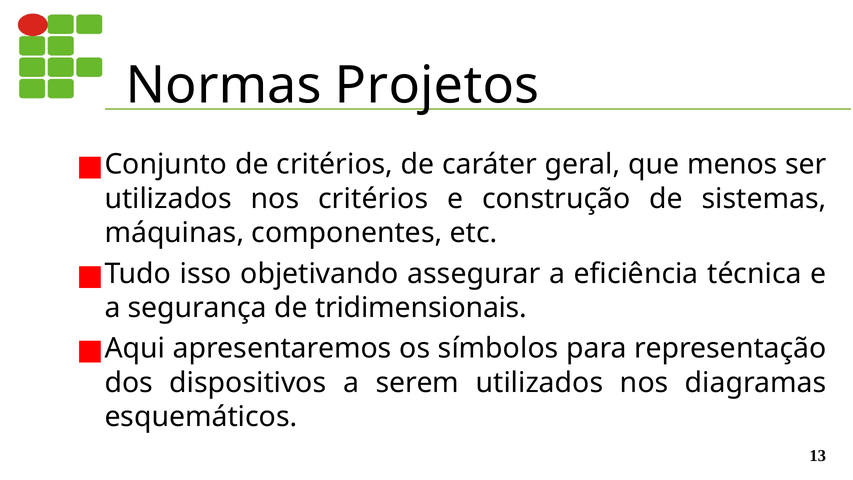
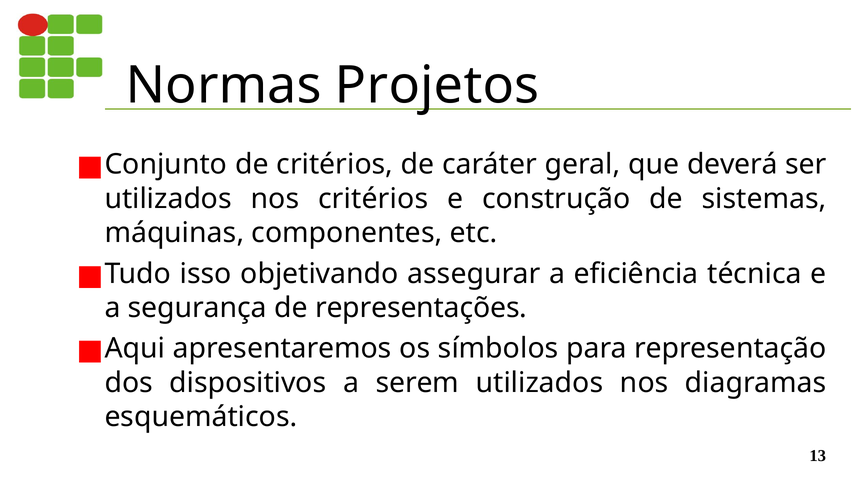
menos: menos -> deverá
tridimensionais: tridimensionais -> representações
